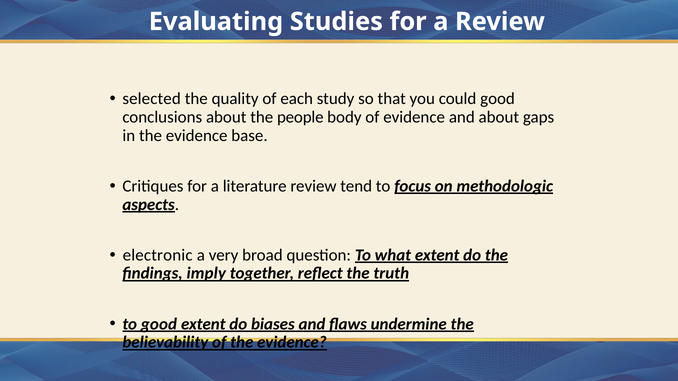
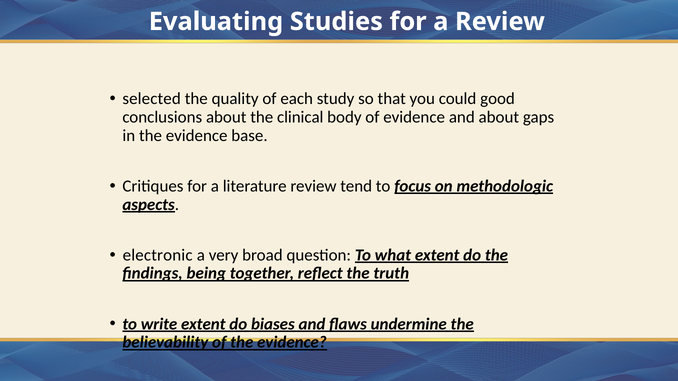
people: people -> clinical
imply: imply -> being
to good: good -> write
